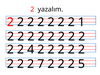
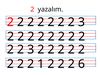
1 at (81, 22): 1 -> 3
4 at (31, 49): 4 -> 3
7: 7 -> 1
5: 5 -> 6
